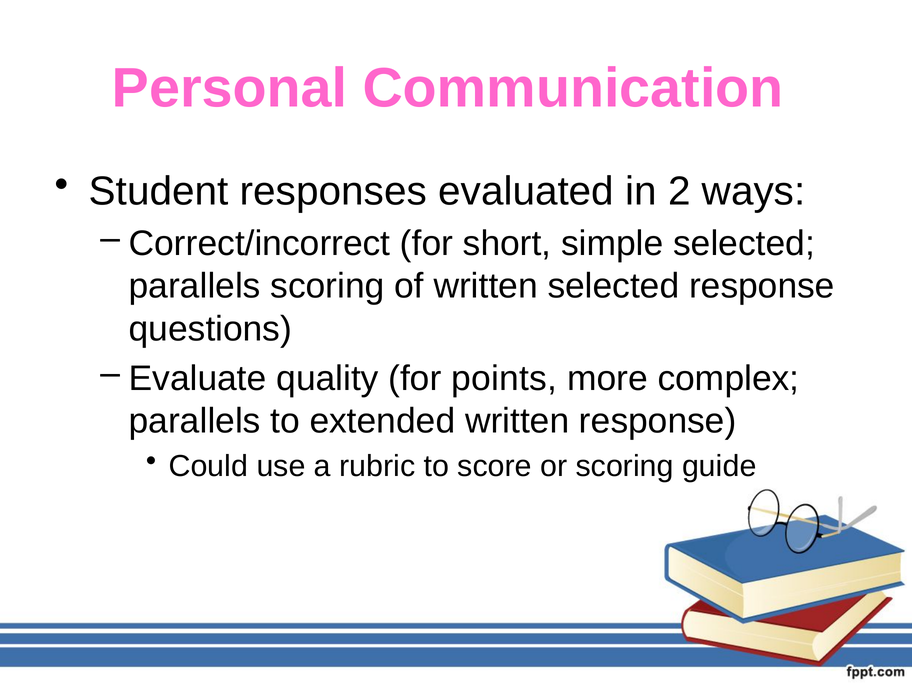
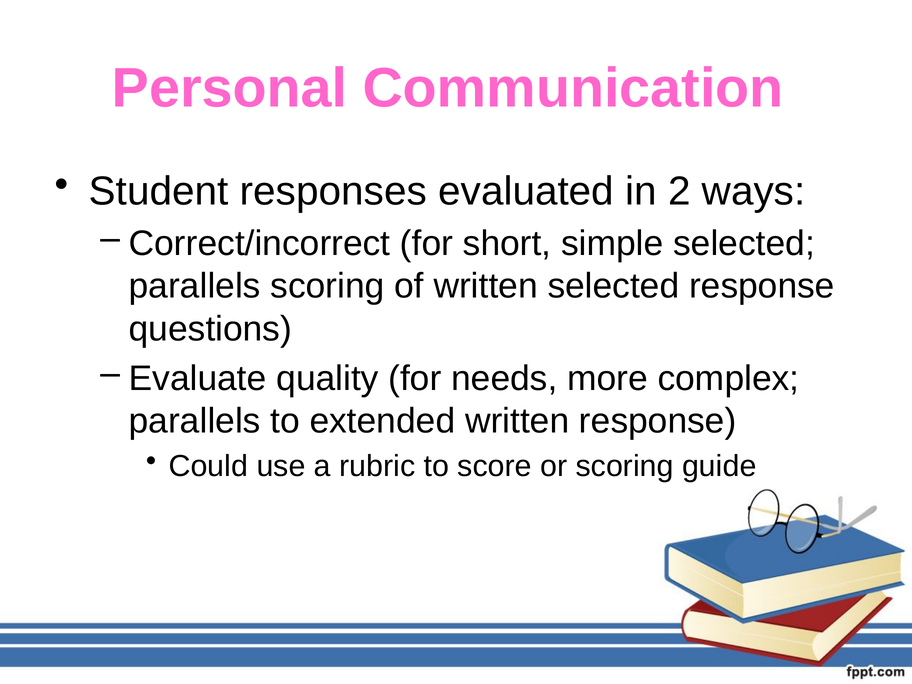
points: points -> needs
